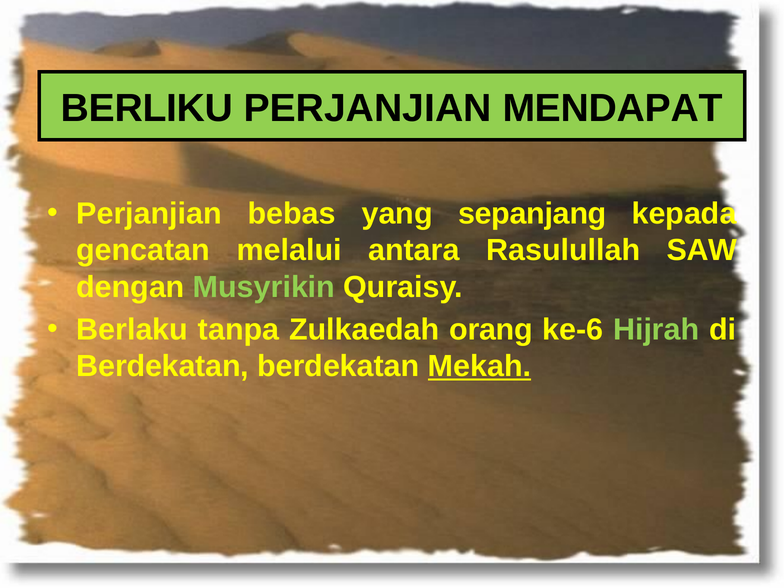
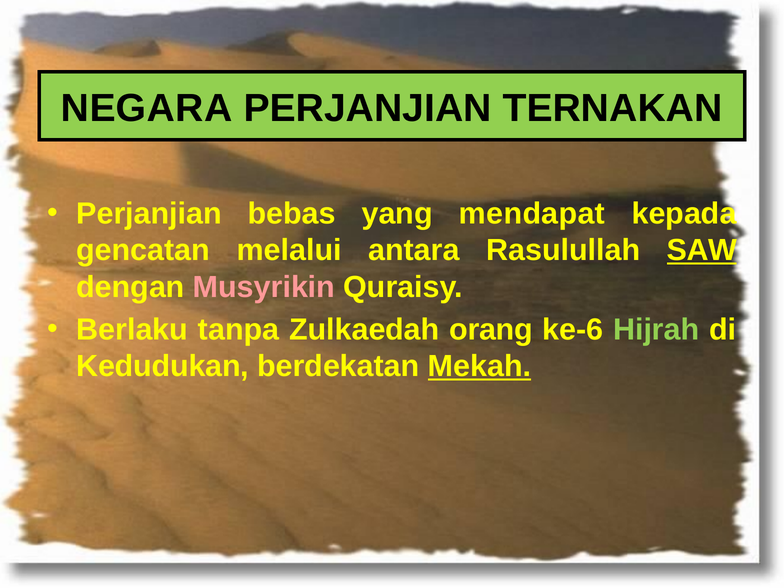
BERLIKU: BERLIKU -> NEGARA
MENDAPAT: MENDAPAT -> TERNAKAN
sepanjang: sepanjang -> mendapat
SAW underline: none -> present
Musyrikin colour: light green -> pink
Berdekatan at (163, 366): Berdekatan -> Kedudukan
